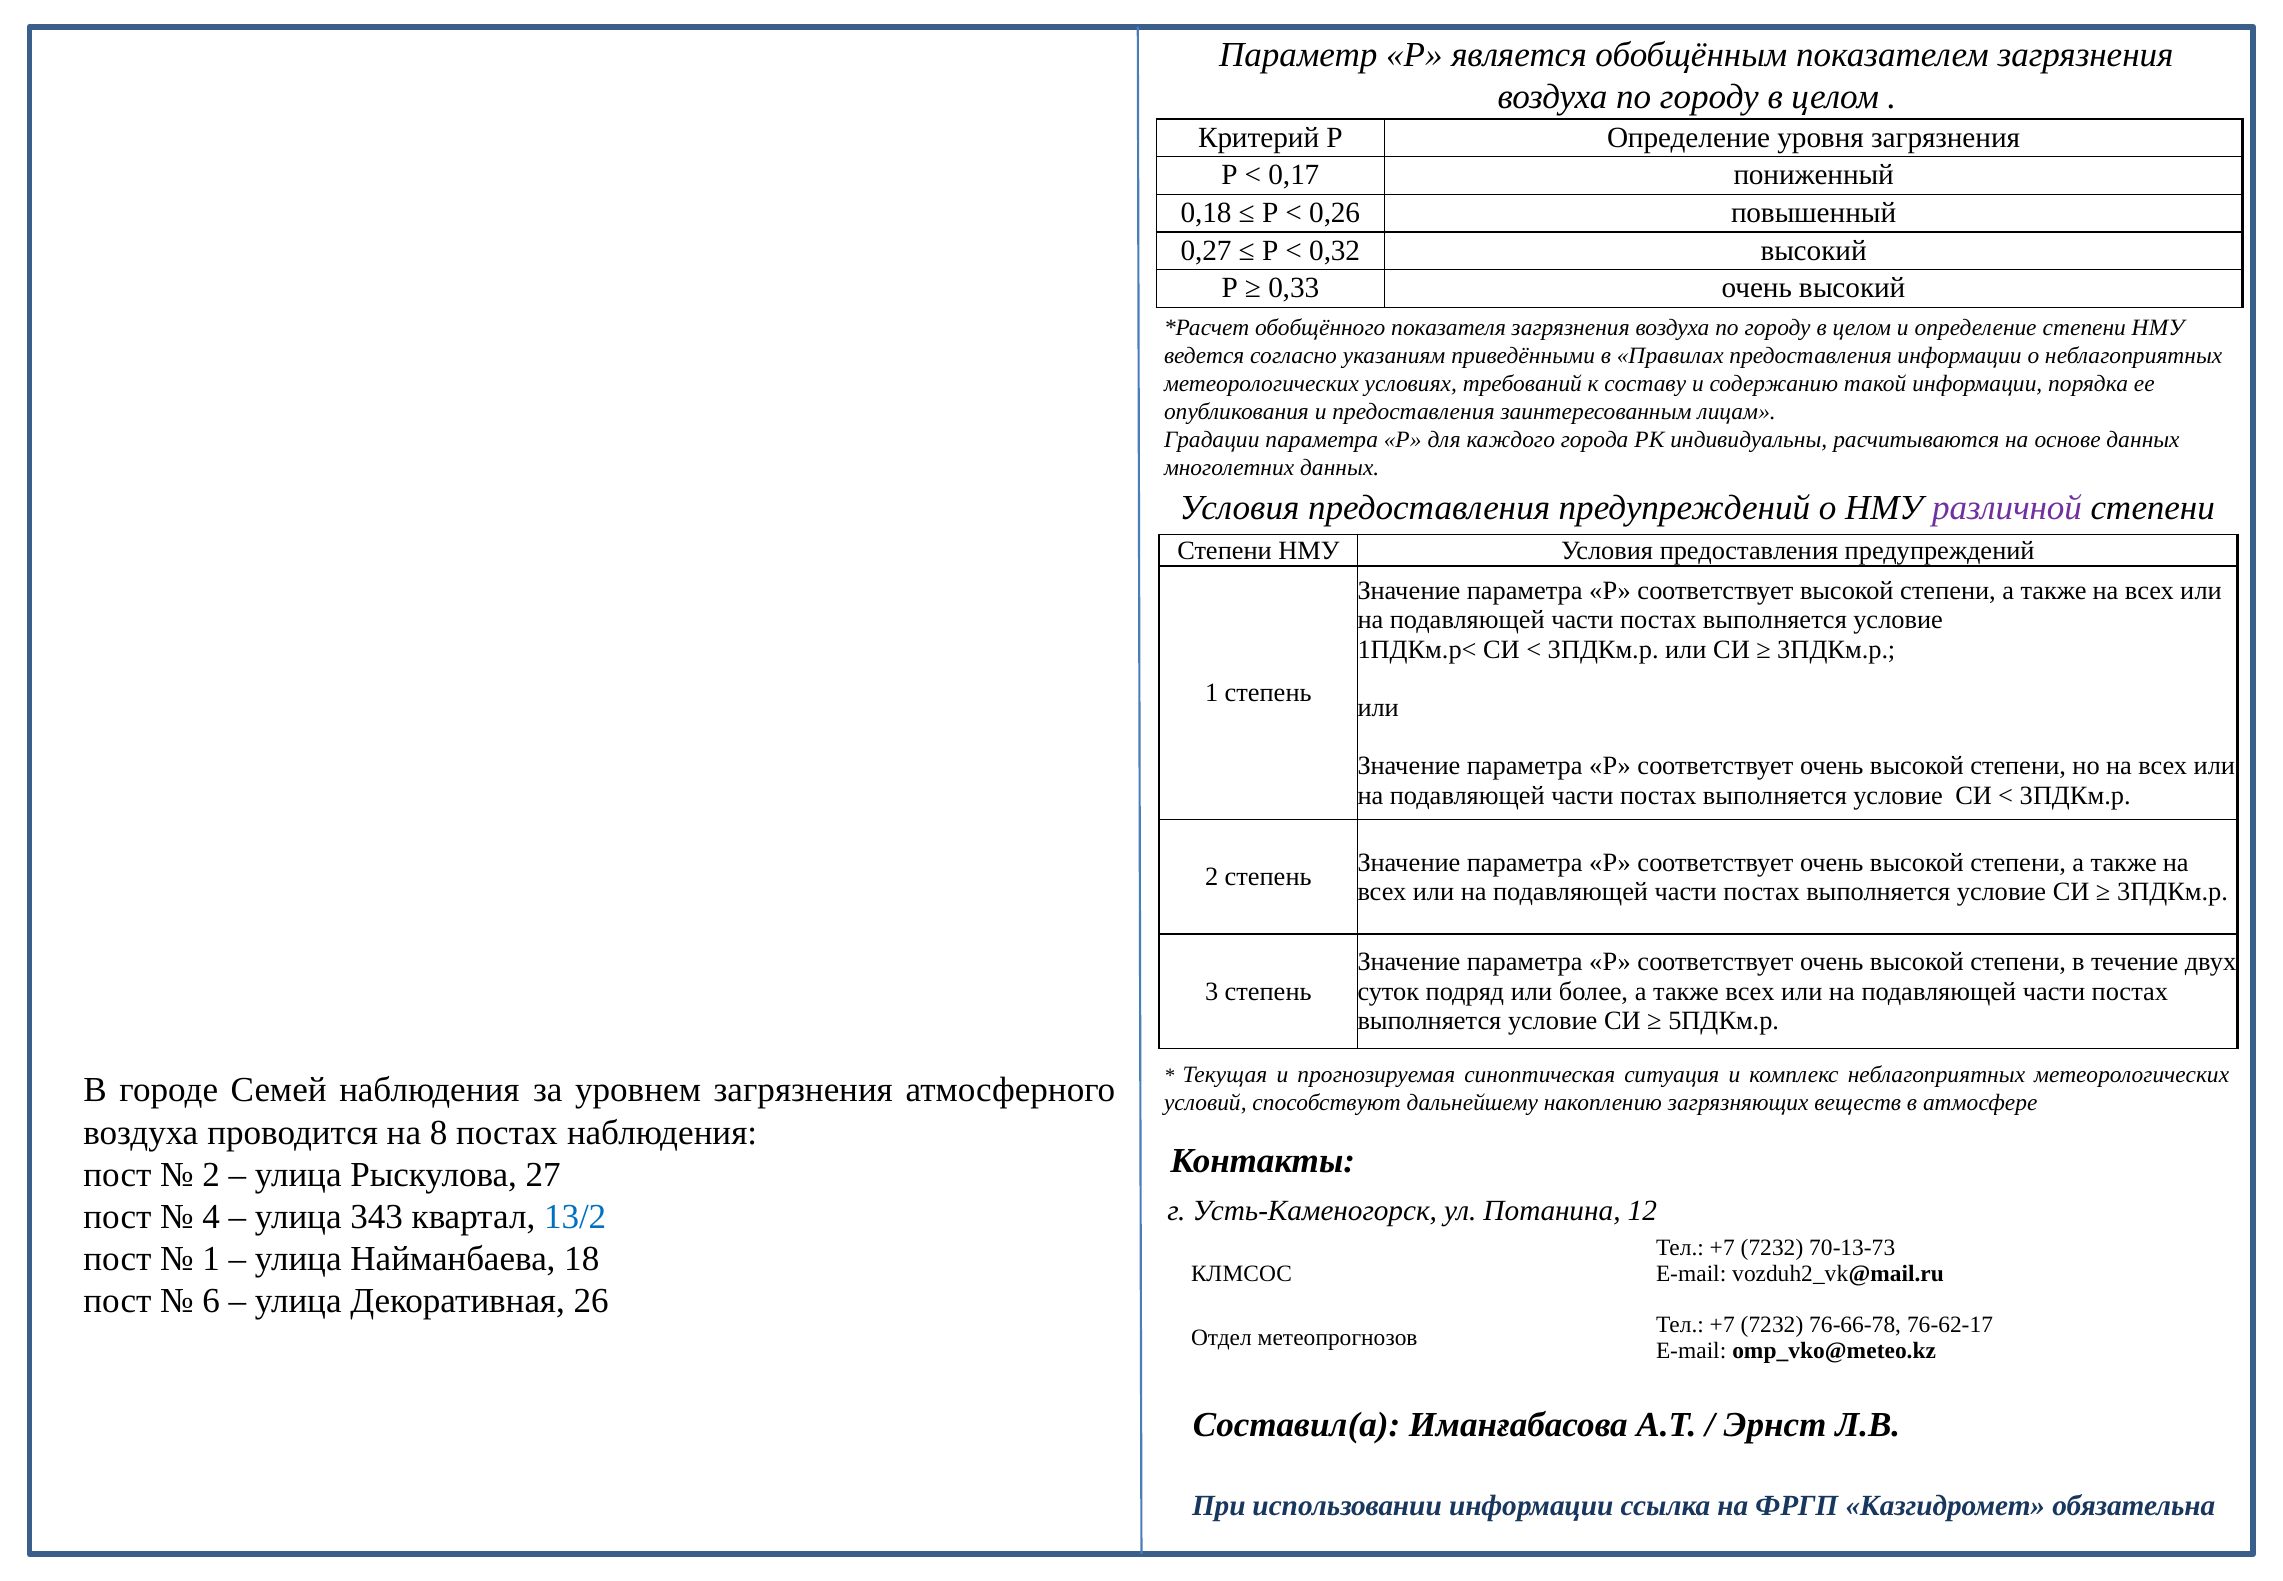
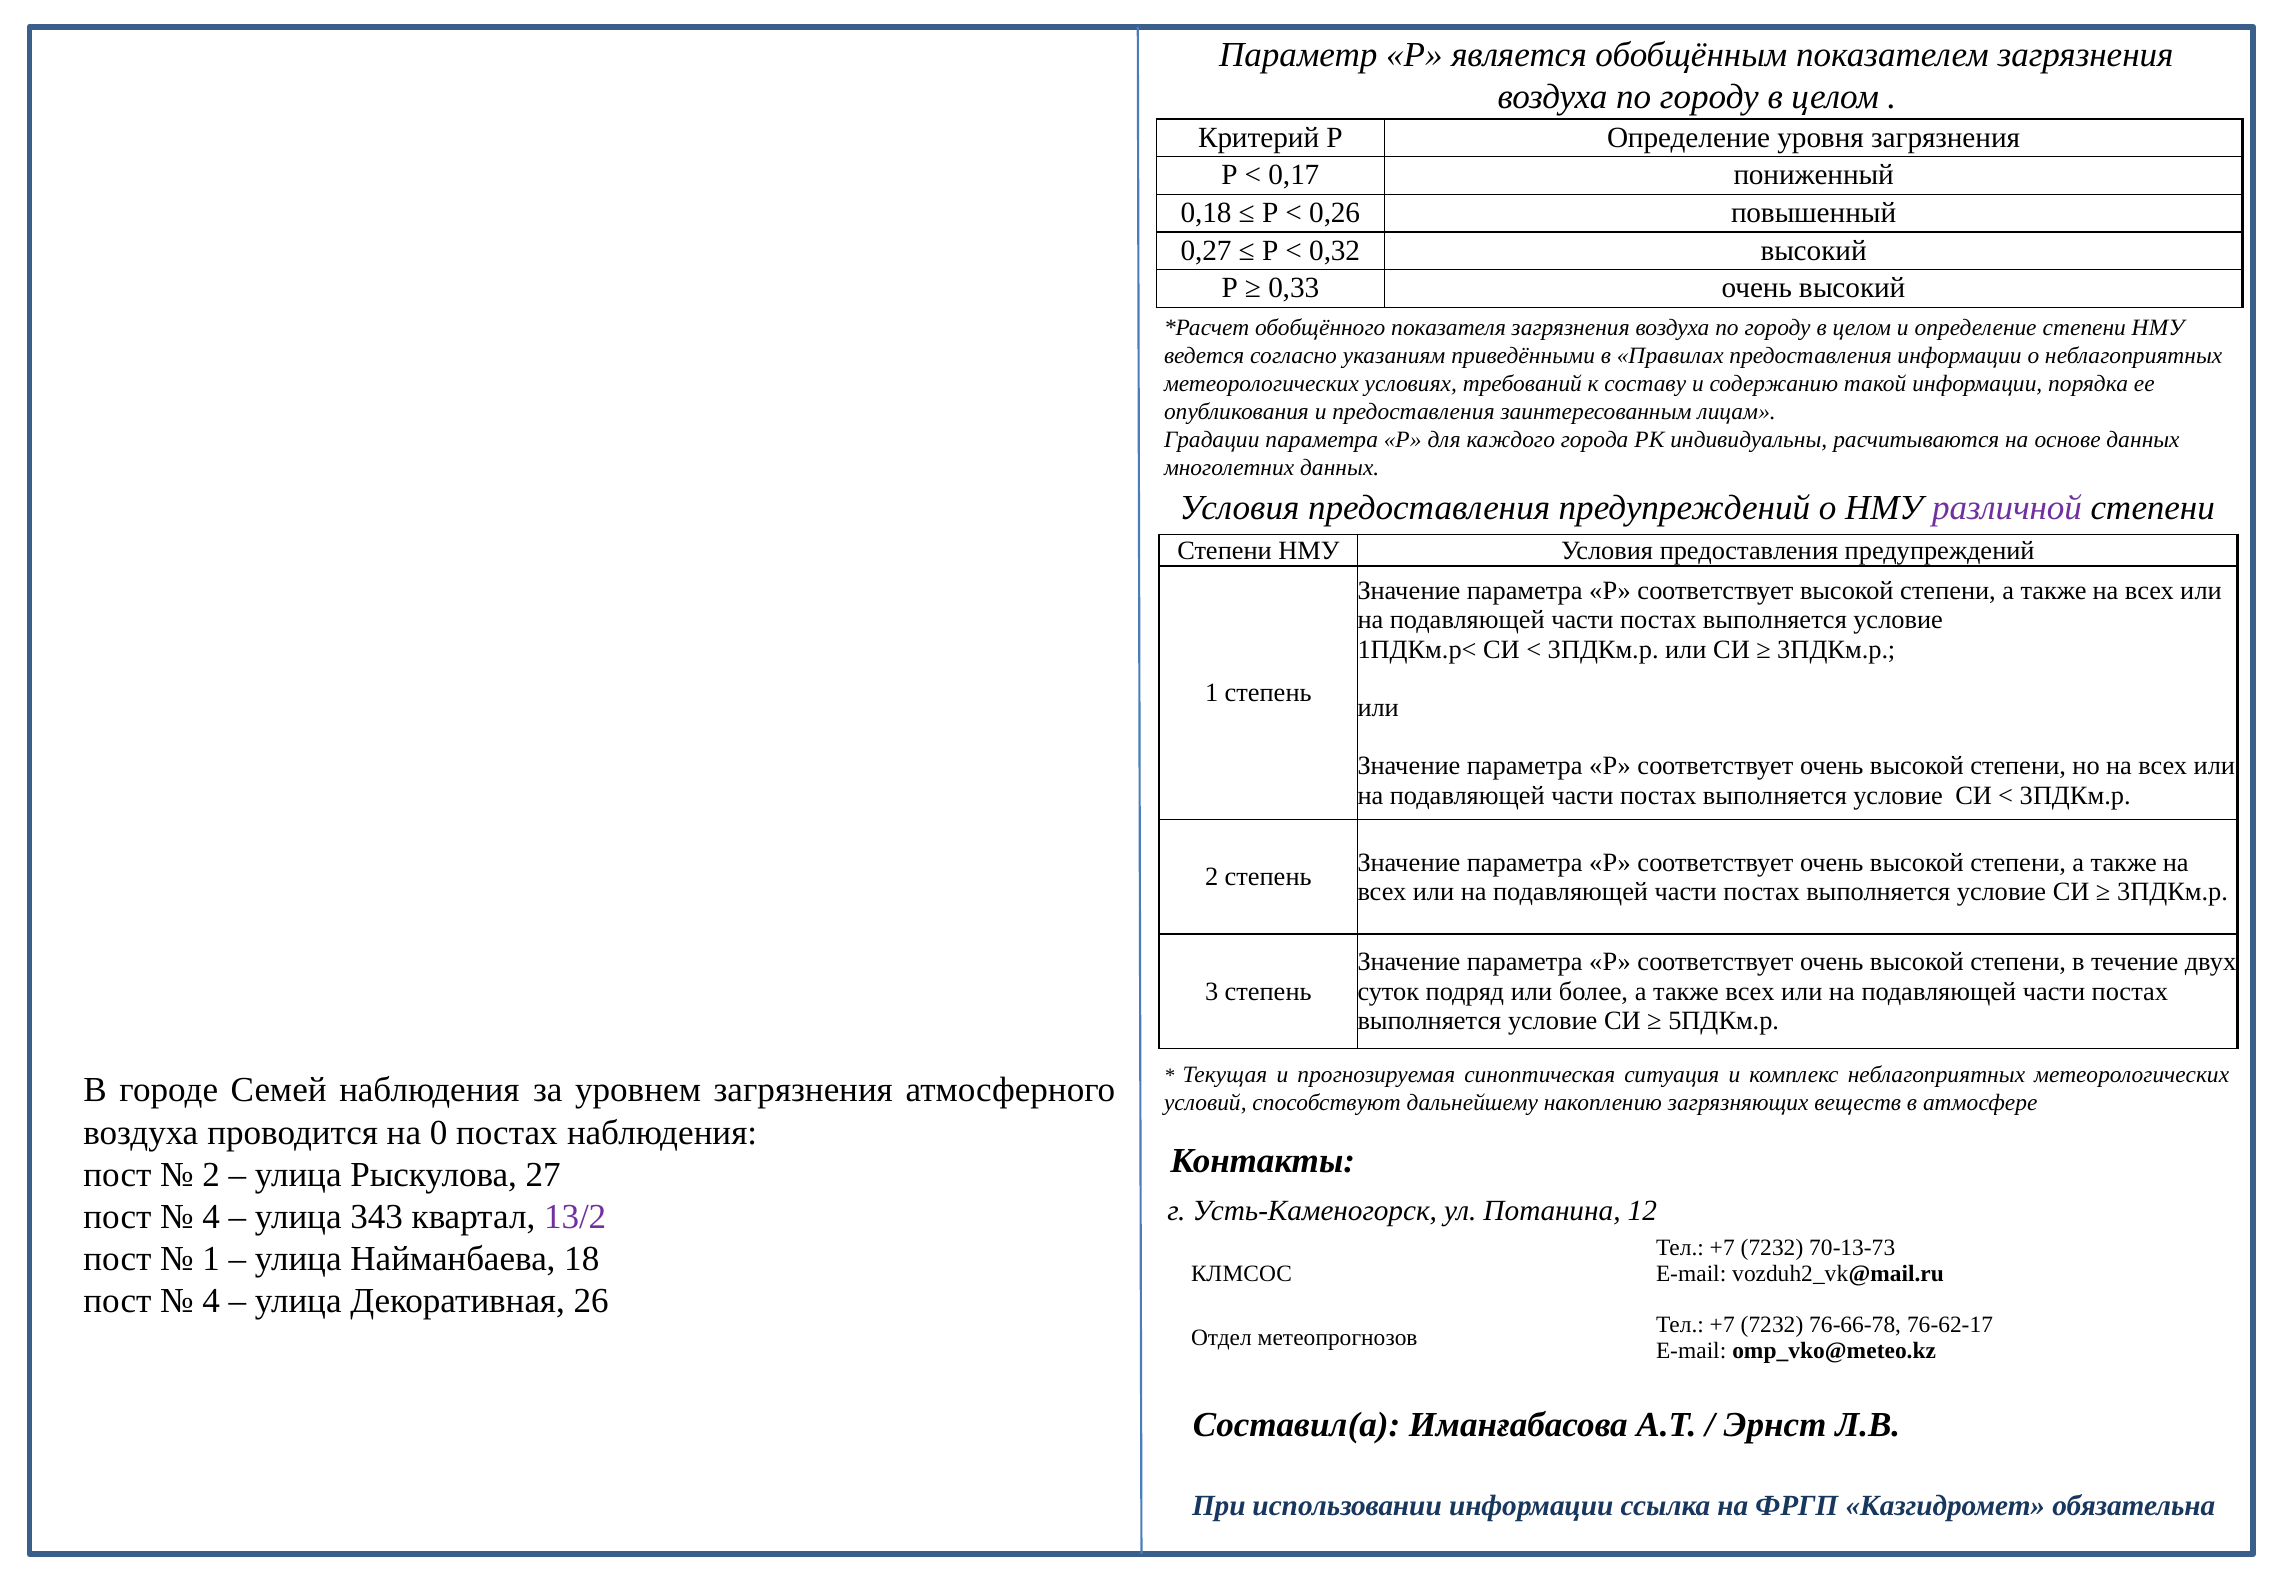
8: 8 -> 0
13/2 colour: blue -> purple
6 at (211, 1301): 6 -> 4
